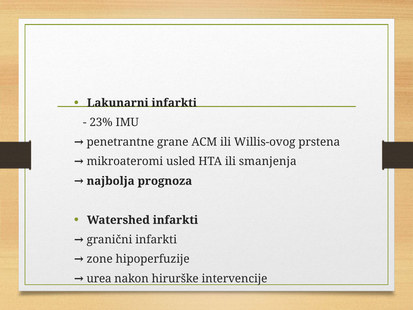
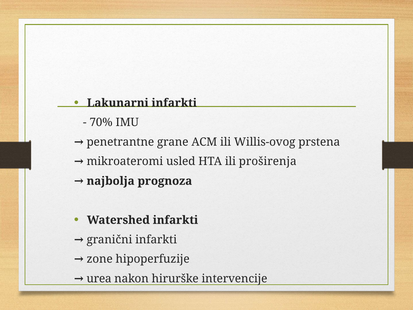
23%: 23% -> 70%
smanjenja: smanjenja -> proširenja
